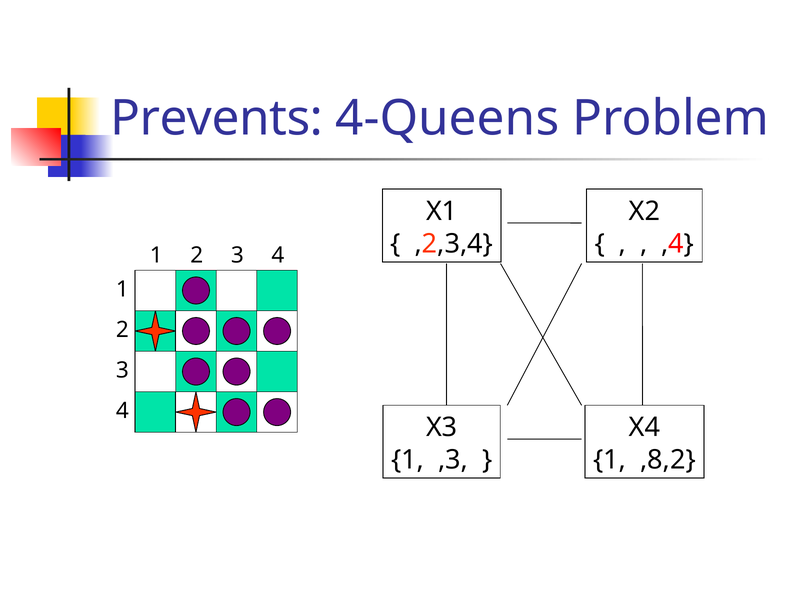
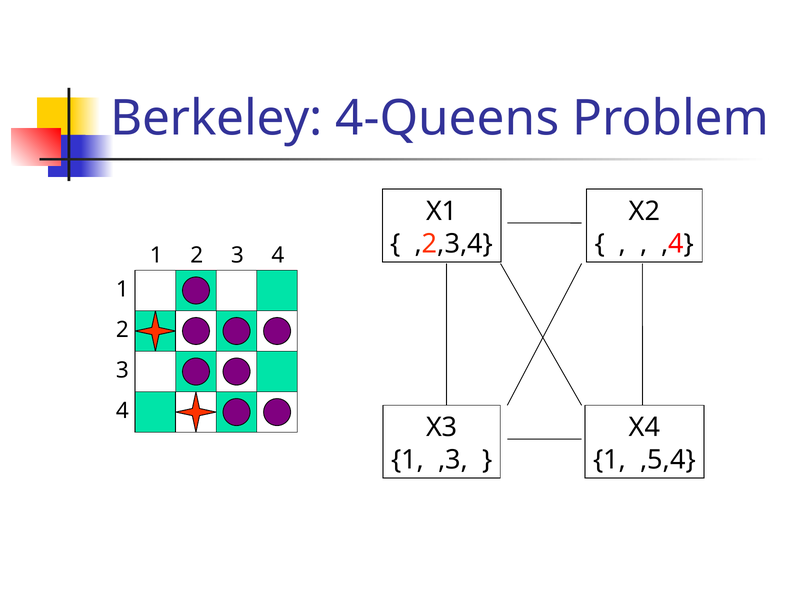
Prevents: Prevents -> Berkeley
,8,2: ,8,2 -> ,5,4
